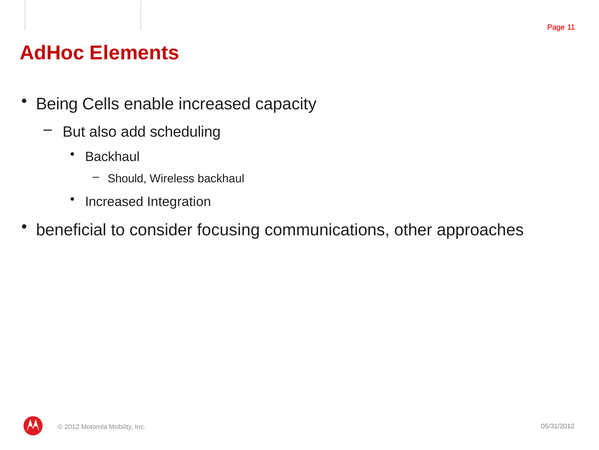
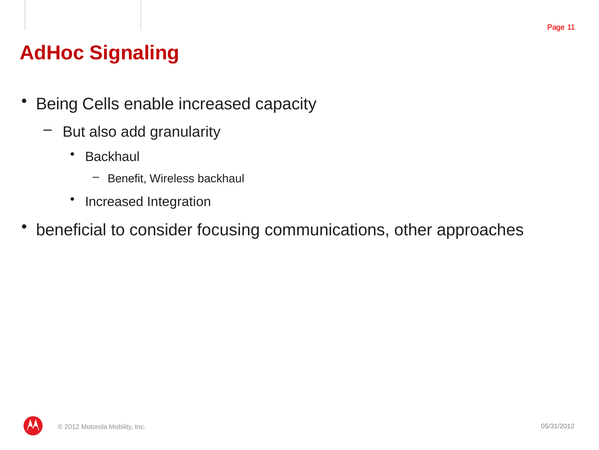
Elements: Elements -> Signaling
scheduling: scheduling -> granularity
Should: Should -> Benefit
